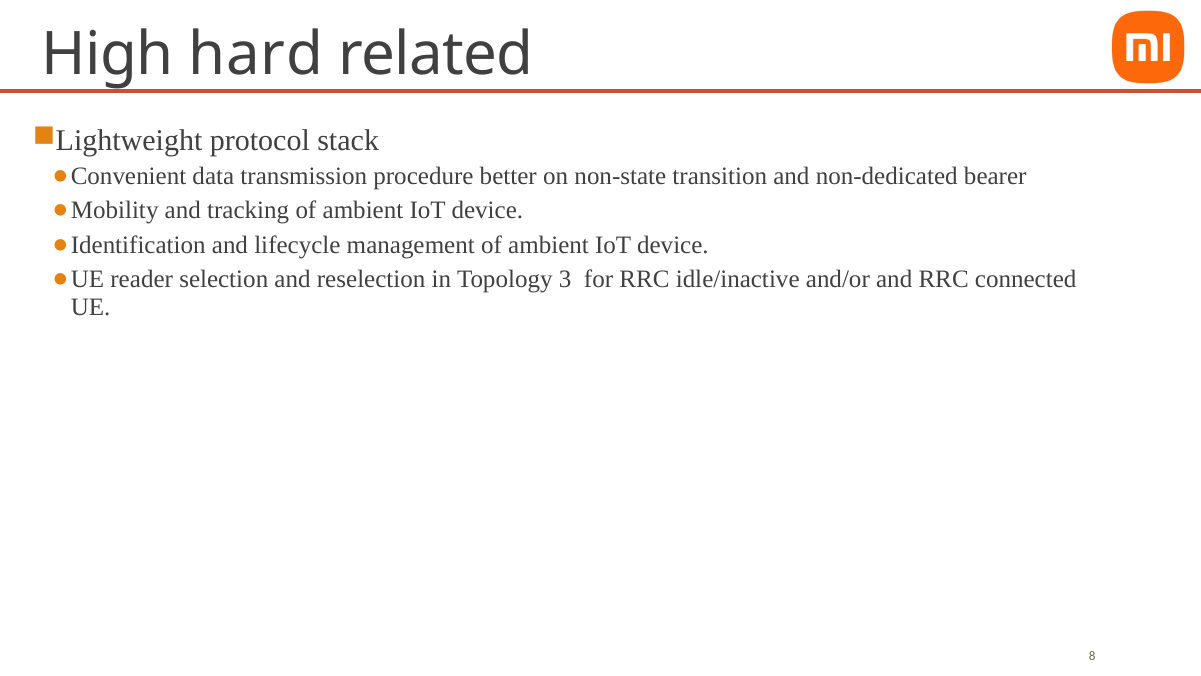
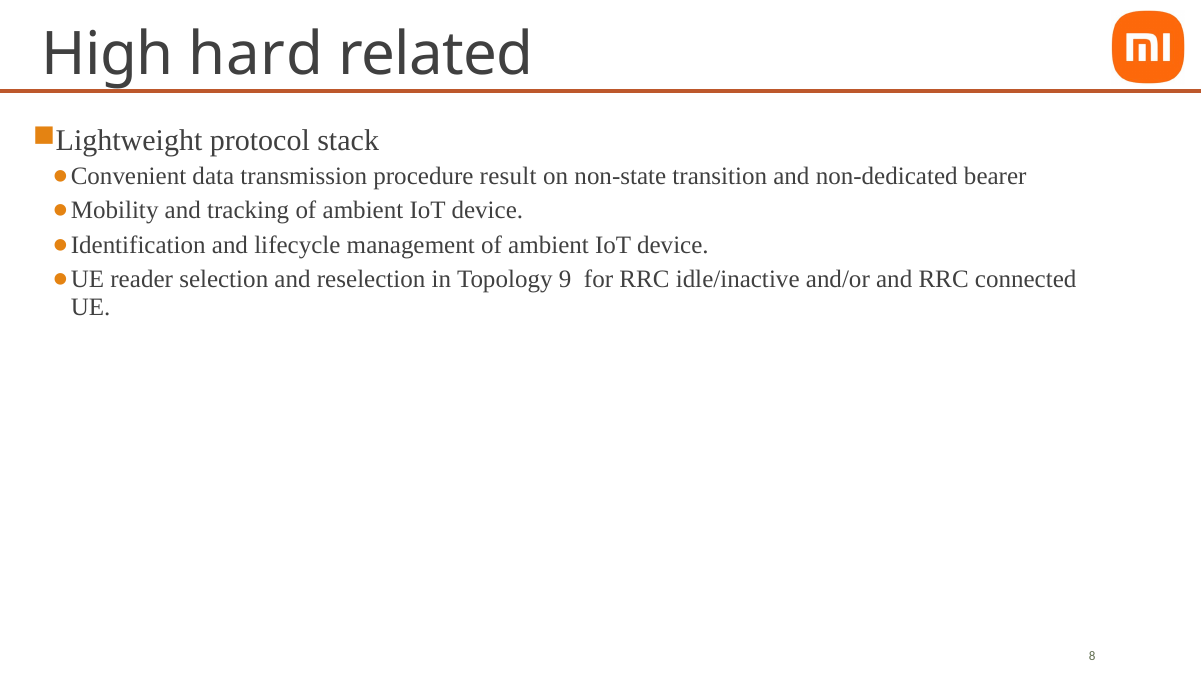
better: better -> result
3: 3 -> 9
